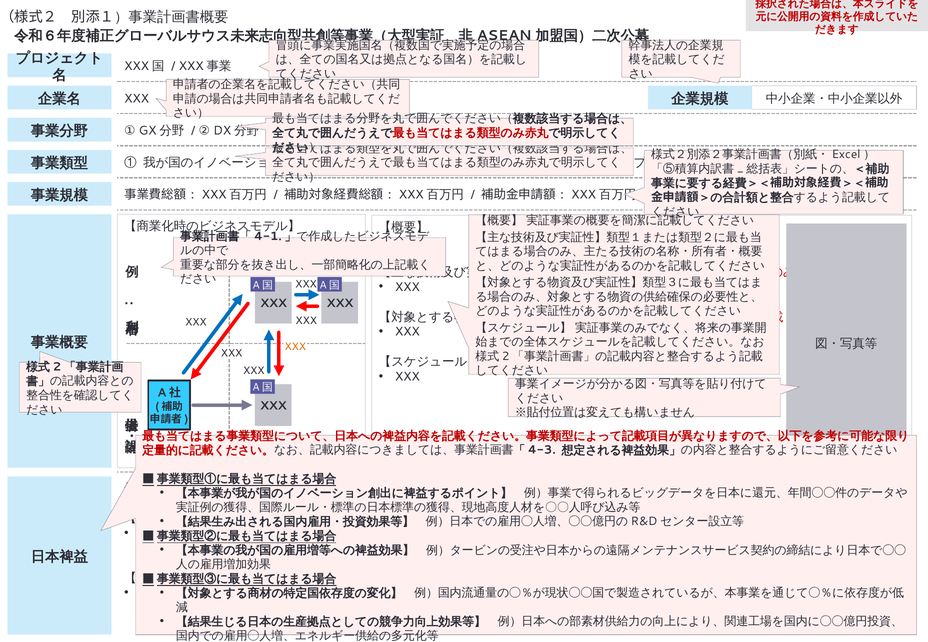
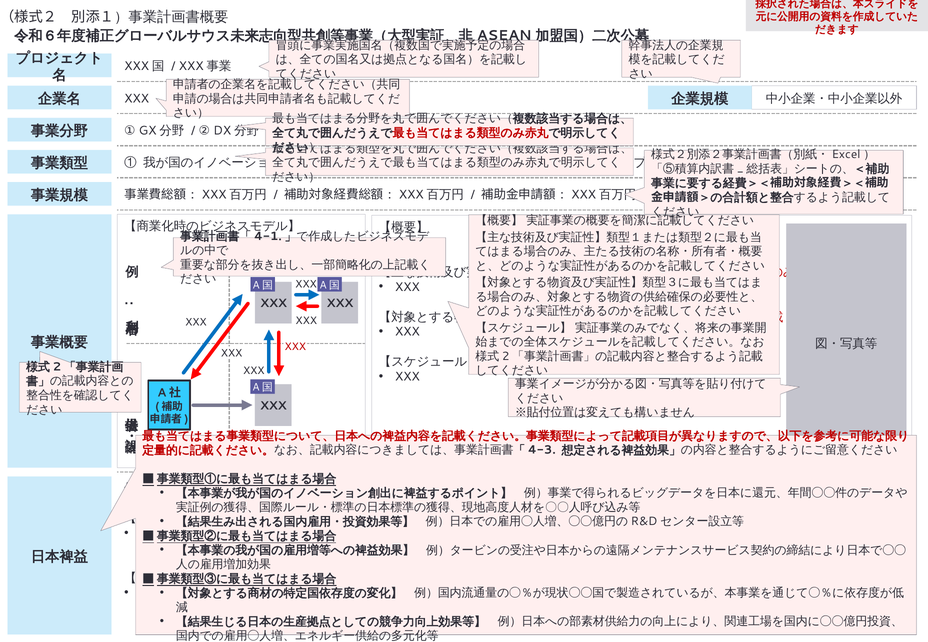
XXX at (295, 347) colour: orange -> red
